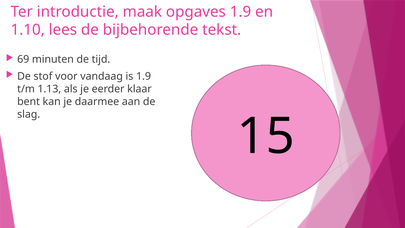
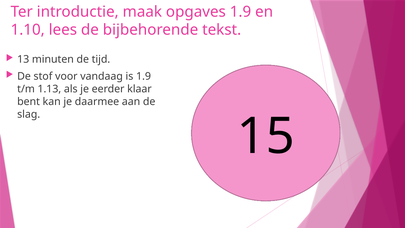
69 at (23, 59): 69 -> 13
